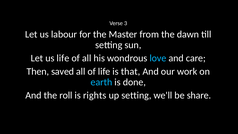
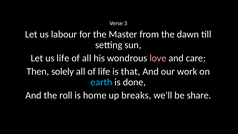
love colour: light blue -> pink
saved: saved -> solely
rights: rights -> home
up setting: setting -> breaks
